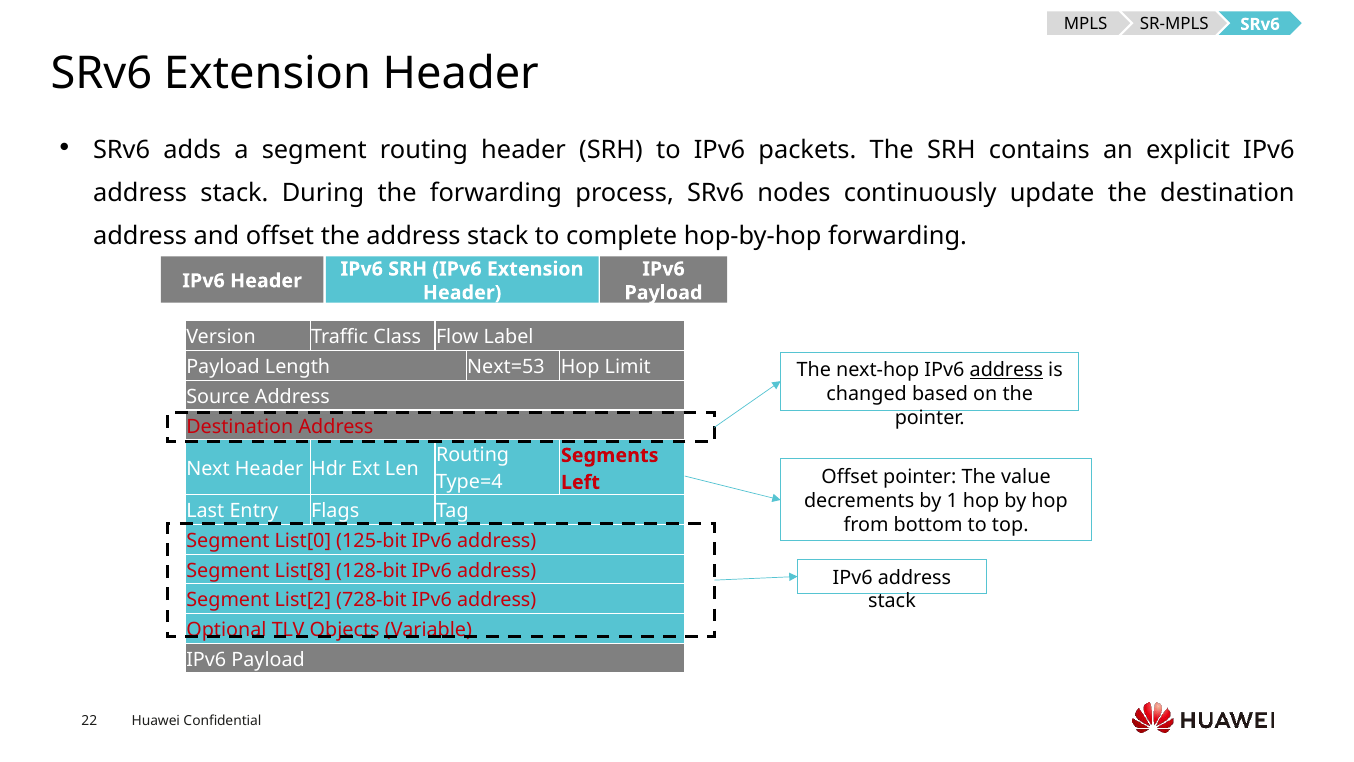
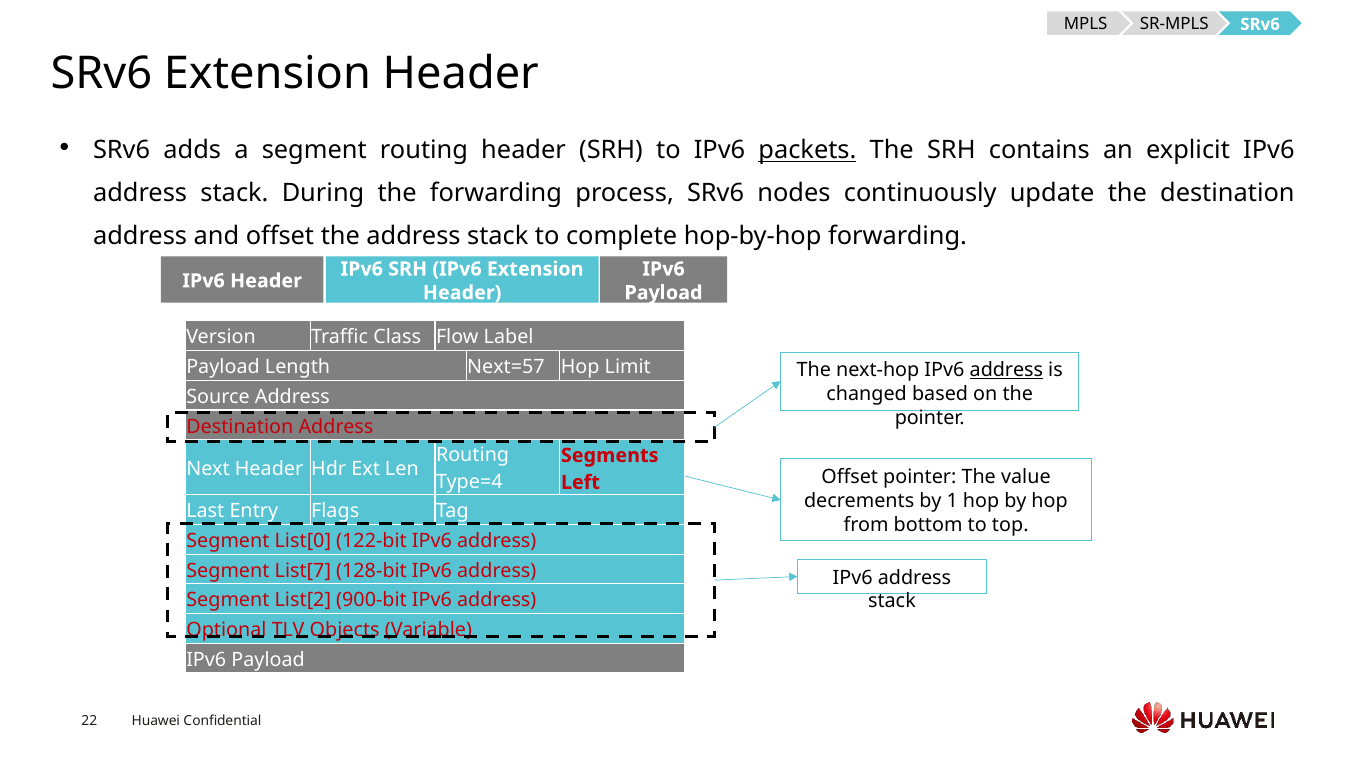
packets underline: none -> present
Next=53: Next=53 -> Next=57
125-bit: 125-bit -> 122-bit
List[8: List[8 -> List[7
728-bit: 728-bit -> 900-bit
